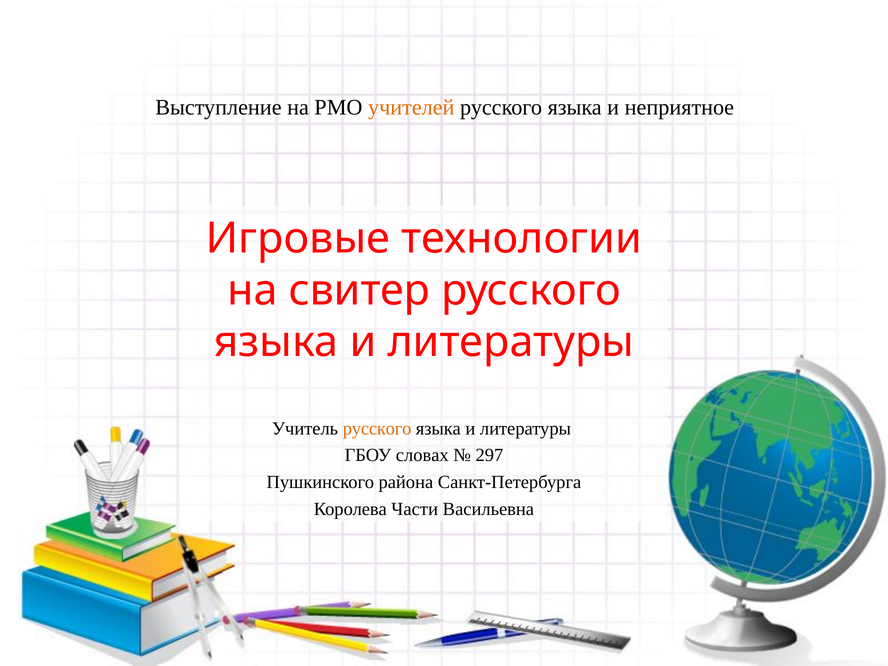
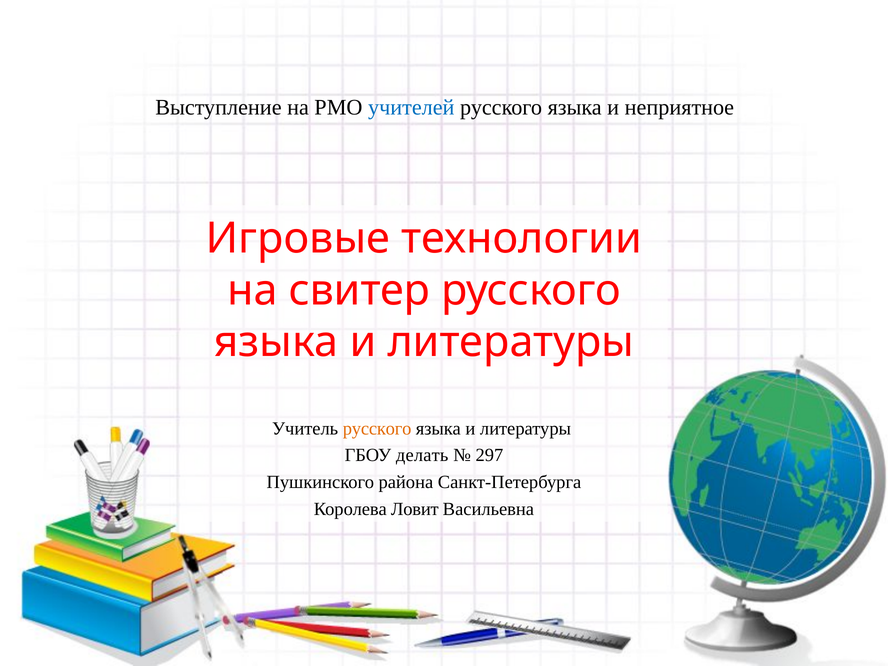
учителей colour: orange -> blue
словах: словах -> делать
Части: Части -> Ловит
